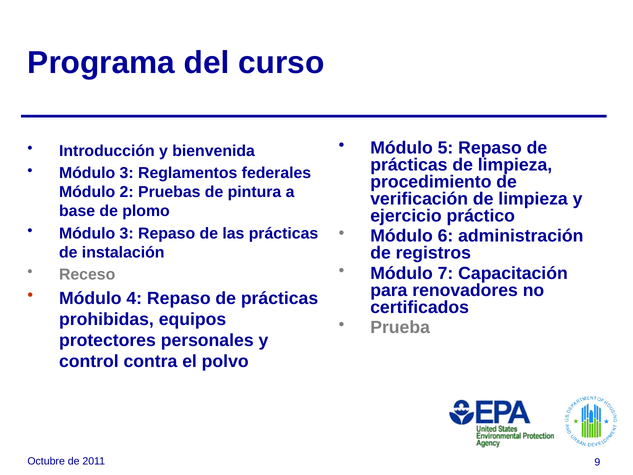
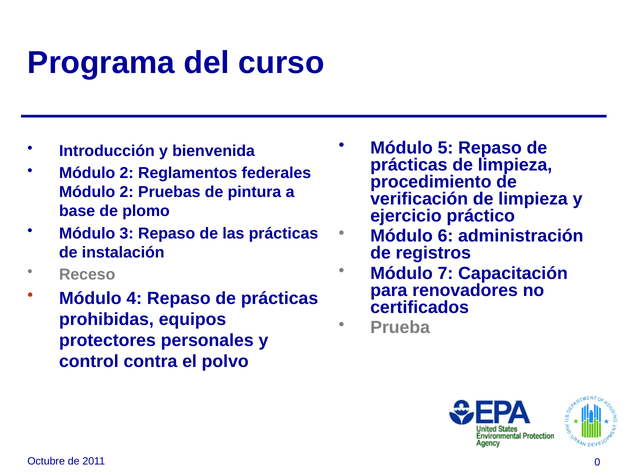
3 at (127, 173): 3 -> 2
9: 9 -> 0
